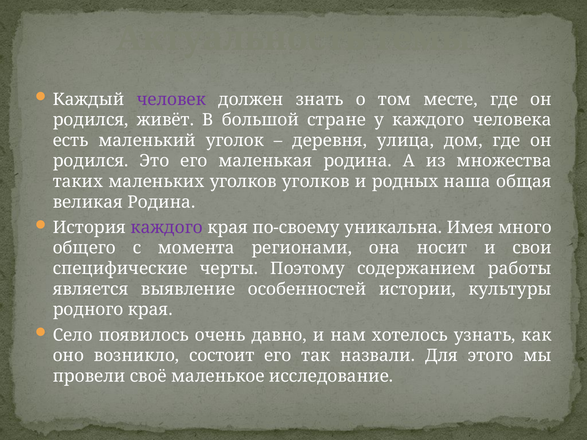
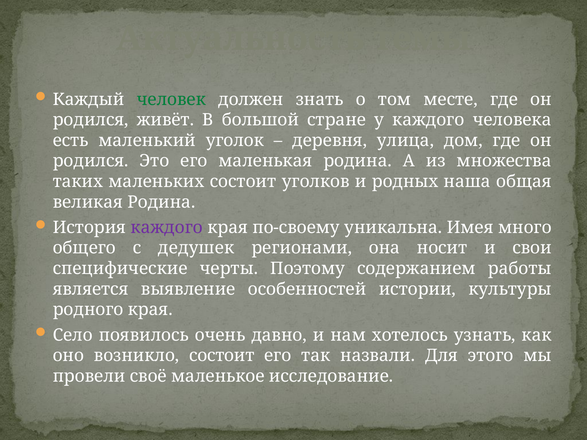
человек colour: purple -> green
маленьких уголков: уголков -> состоит
момента: момента -> дедушек
